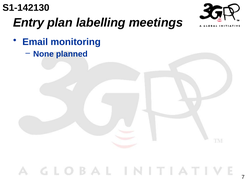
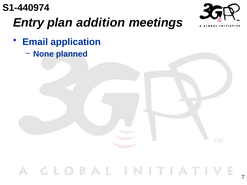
S1-142130: S1-142130 -> S1-440974
labelling: labelling -> addition
monitoring: monitoring -> application
